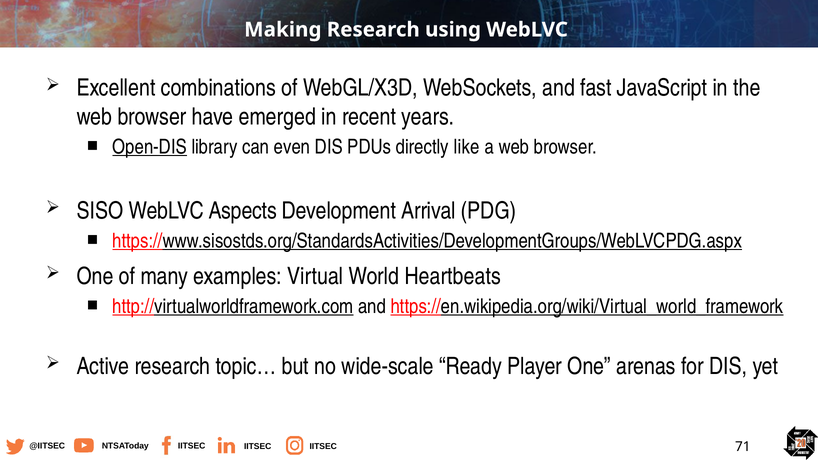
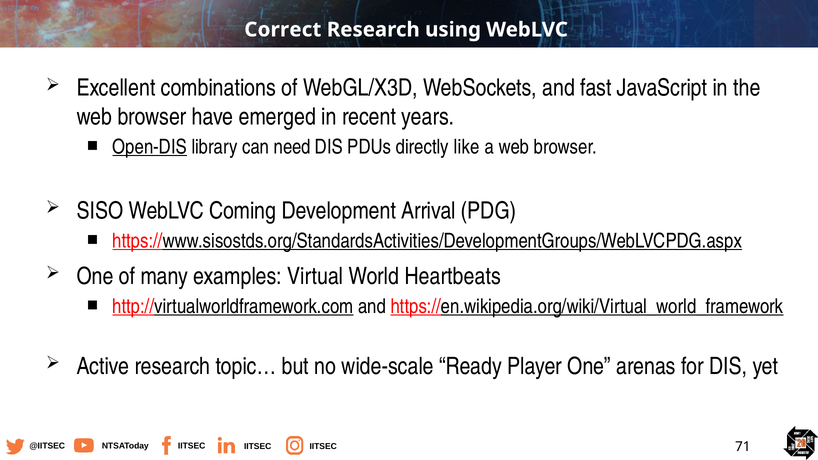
Making: Making -> Correct
even: even -> need
Aspects: Aspects -> Coming
